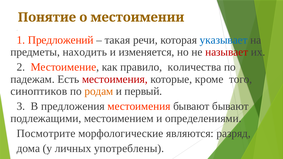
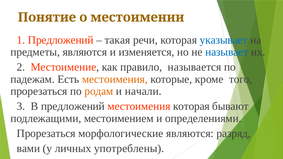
предметы находить: находить -> являются
называет colour: red -> blue
количества: количества -> называется
местоимения at (115, 79) colour: red -> orange
синоптиков at (39, 91): синоптиков -> прорезаться
первый: первый -> начали
В предложения: предложения -> предложений
местоимения бывают: бывают -> которая
Посмотрите at (46, 134): Посмотрите -> Прорезаться
дома: дома -> вами
